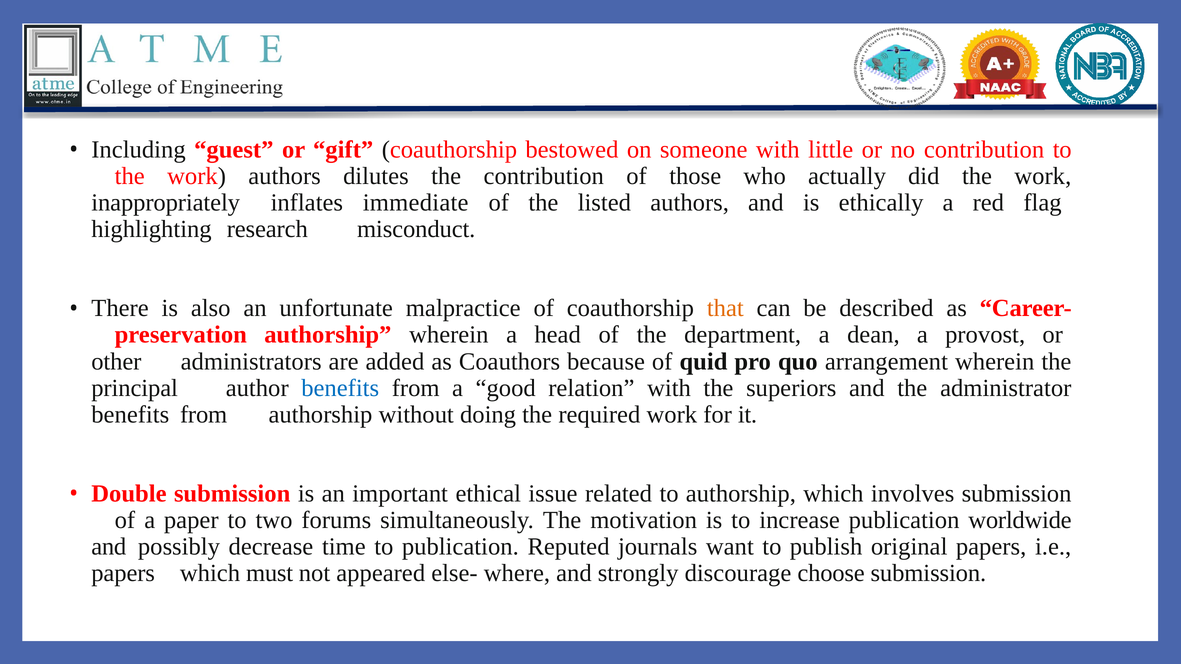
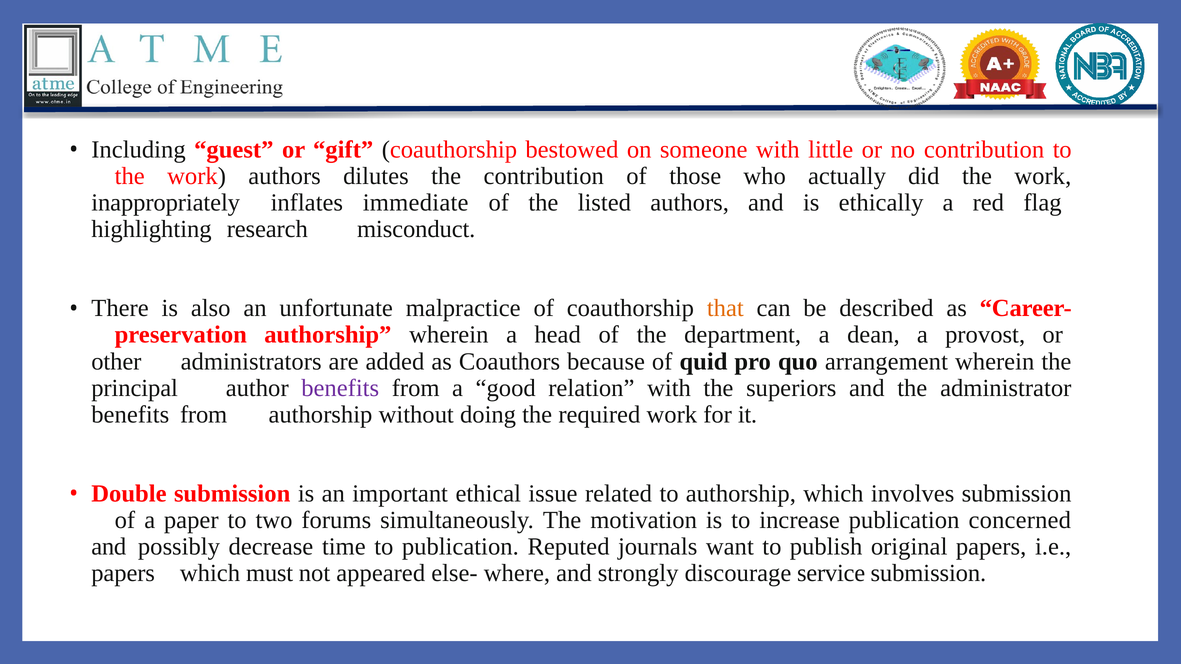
benefits at (340, 388) colour: blue -> purple
worldwide: worldwide -> concerned
choose: choose -> service
